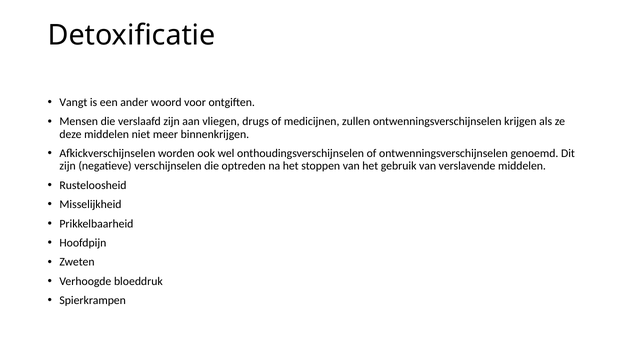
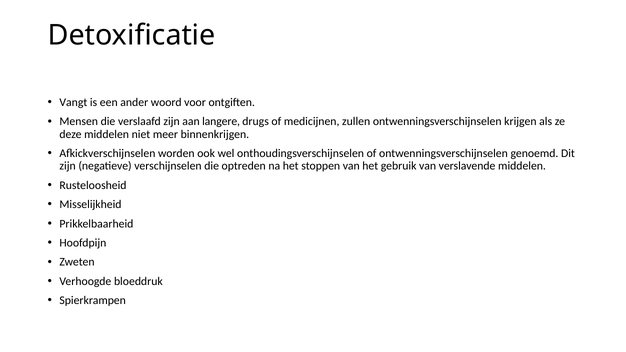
vliegen: vliegen -> langere
